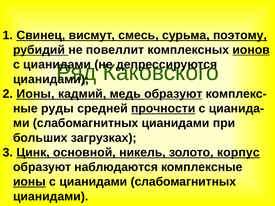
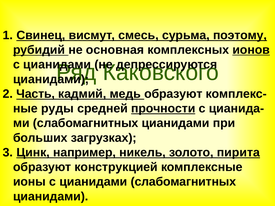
повеллит: повеллит -> основная
Ионы at (35, 94): Ионы -> Часть
образуют at (173, 94) underline: present -> none
основной: основной -> например
корпус: корпус -> пирита
наблюдаются: наблюдаются -> конструкцией
ионы at (29, 182) underline: present -> none
